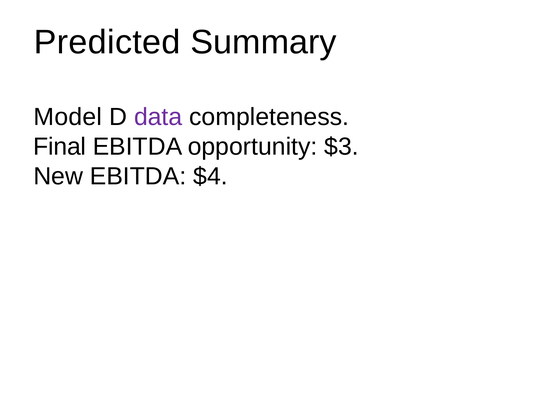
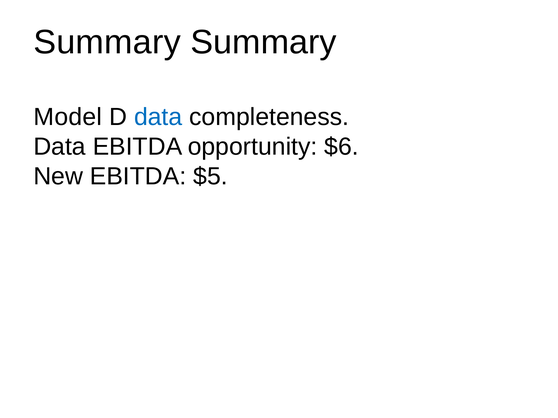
Predicted at (107, 42): Predicted -> Summary
data at (158, 117) colour: purple -> blue
Final at (60, 147): Final -> Data
$3: $3 -> $6
$4: $4 -> $5
